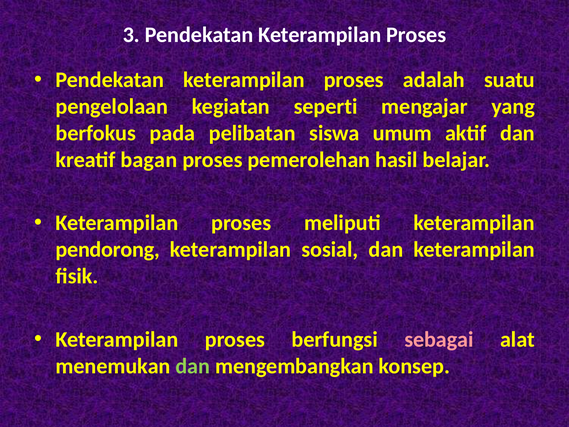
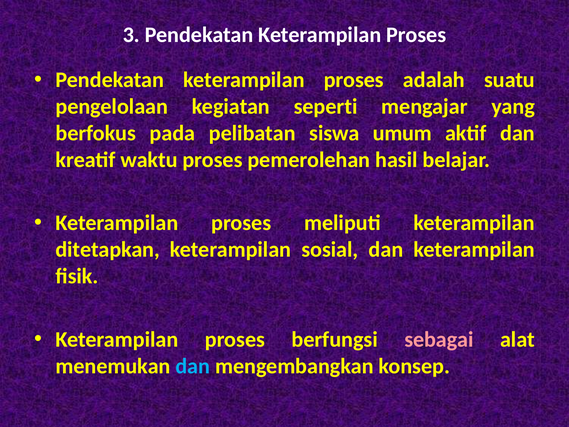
bagan: bagan -> waktu
pendorong: pendorong -> ditetapkan
dan at (193, 366) colour: light green -> light blue
